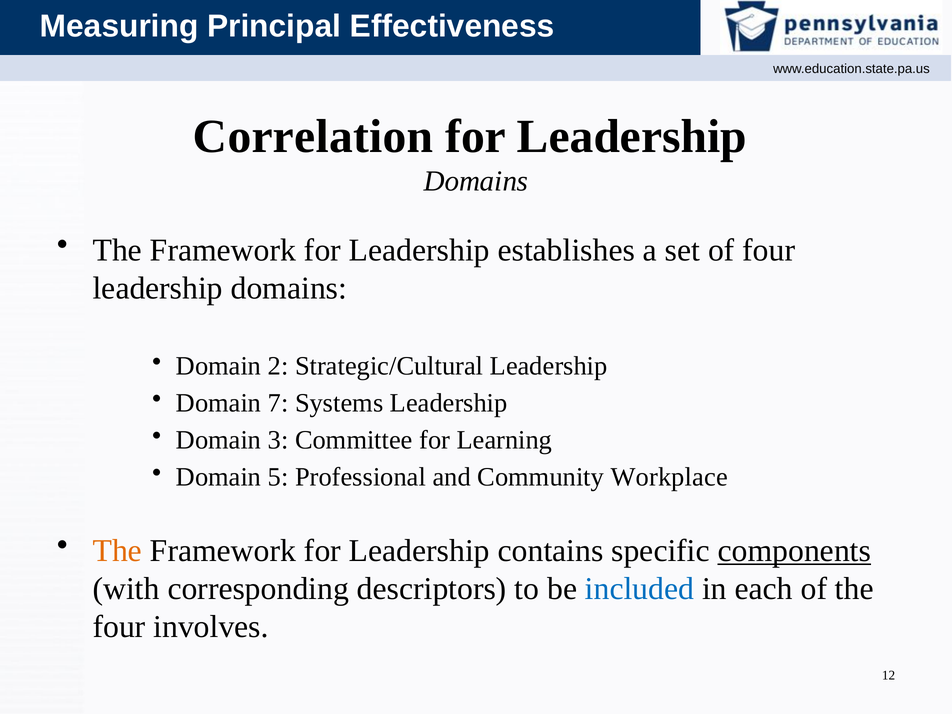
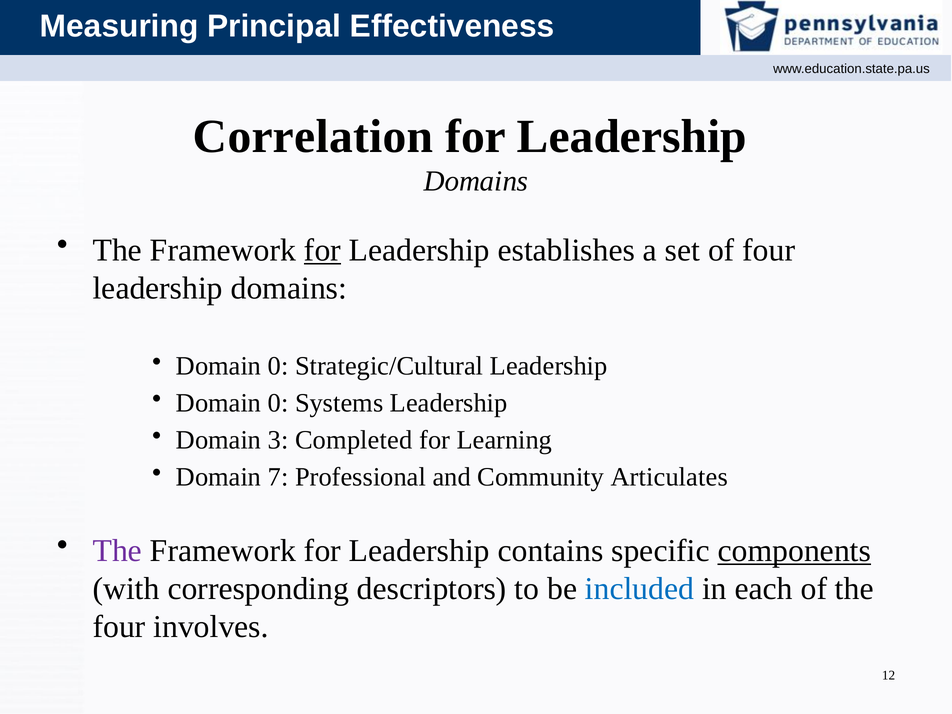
for at (322, 250) underline: none -> present
2 at (278, 366): 2 -> 0
7 at (278, 403): 7 -> 0
Committee: Committee -> Completed
5: 5 -> 7
Workplace: Workplace -> Articulates
The at (117, 551) colour: orange -> purple
